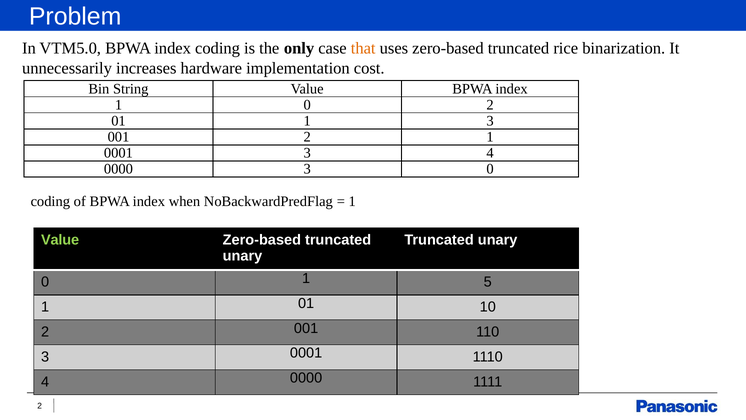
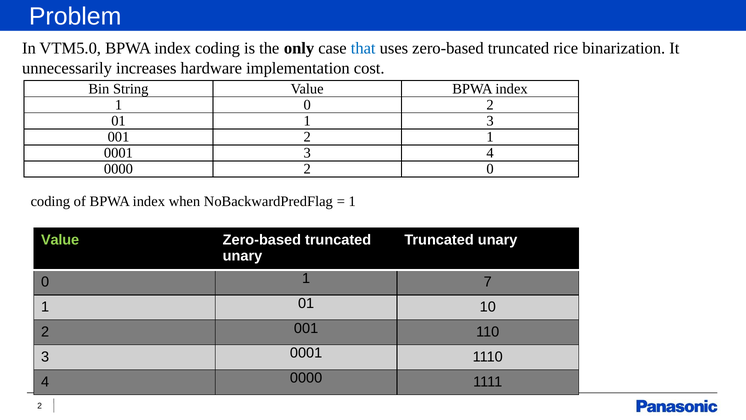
that colour: orange -> blue
0000 3: 3 -> 2
5: 5 -> 7
